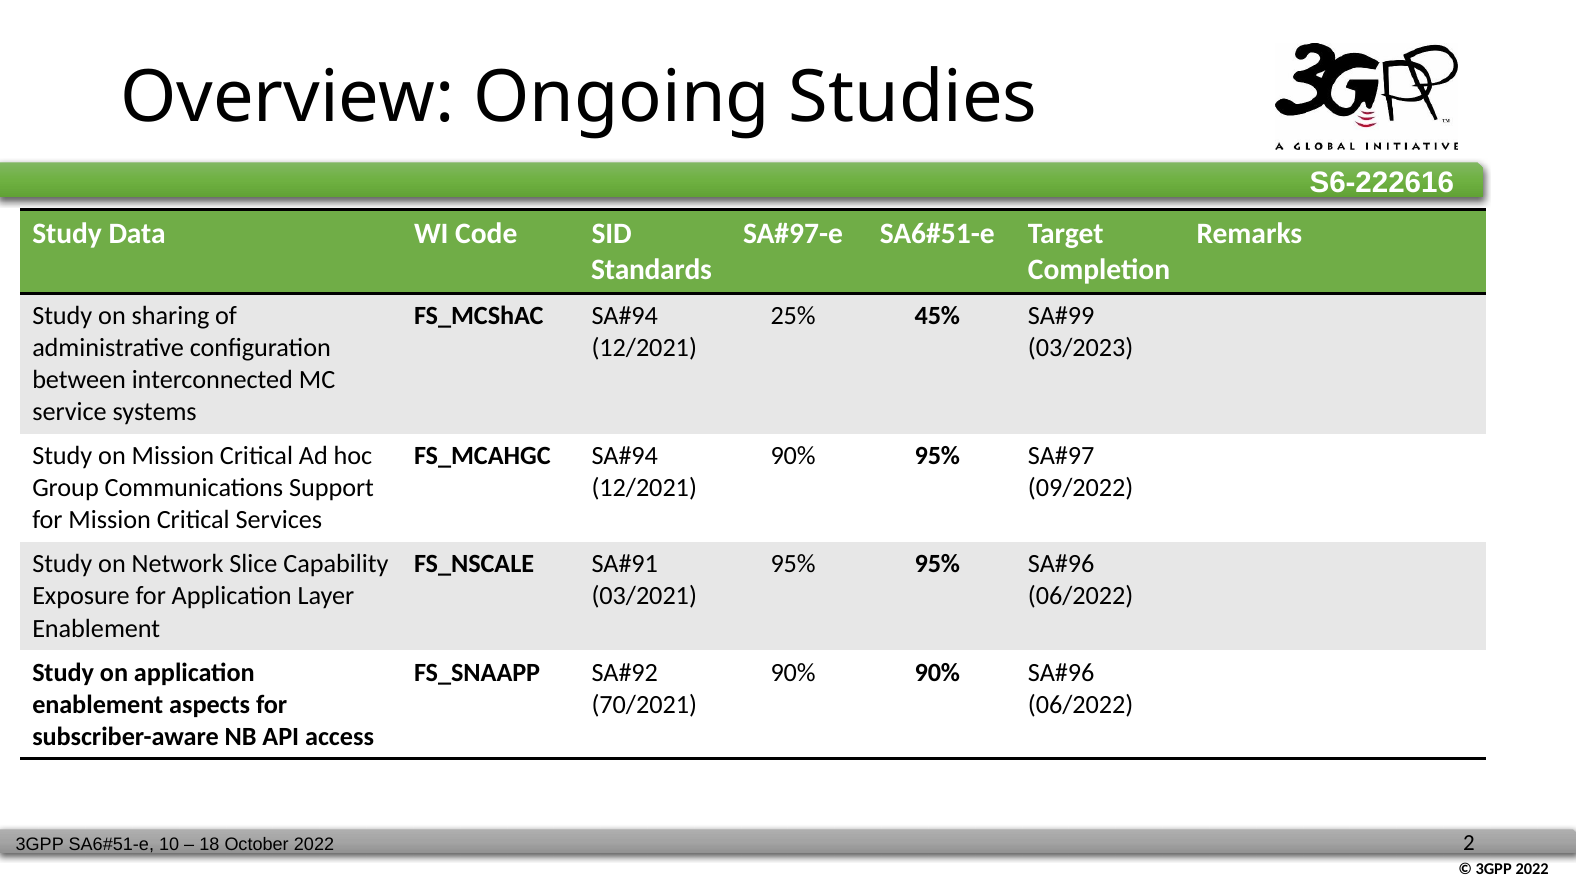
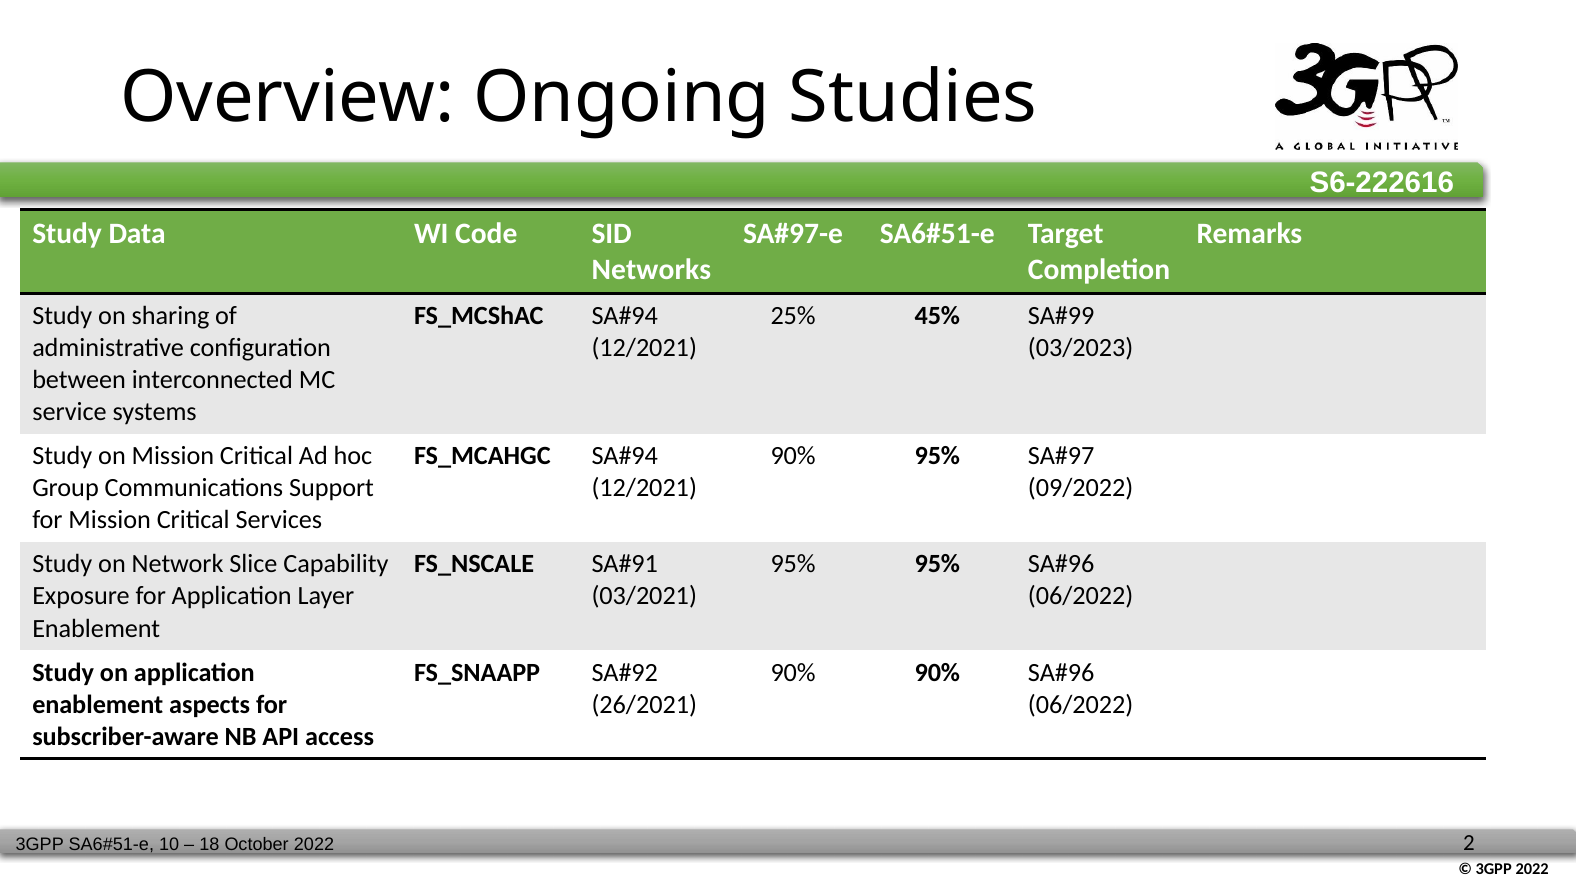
Standards: Standards -> Networks
70/2021: 70/2021 -> 26/2021
